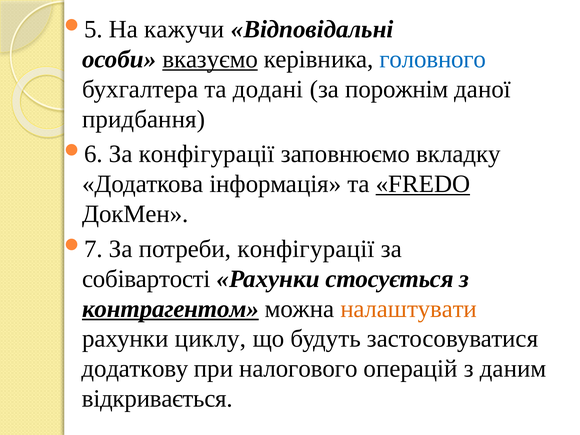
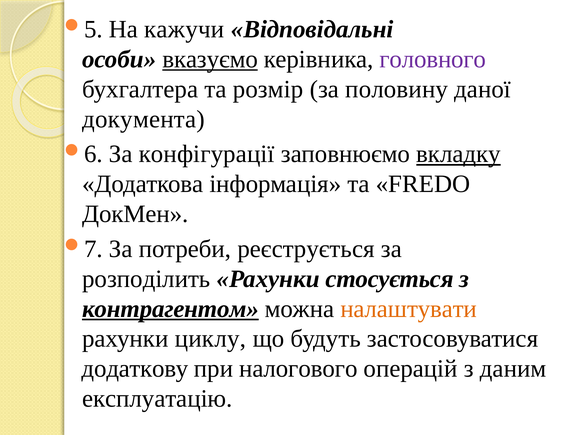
головного colour: blue -> purple
додані: додані -> розмір
порожнім: порожнім -> половину
придбання: придбання -> документа
вкладку underline: none -> present
FREDO underline: present -> none
потреби конфігурації: конфігурації -> реєструється
собівартості: собівартості -> розподілить
відкривається: відкривається -> експлуатацію
